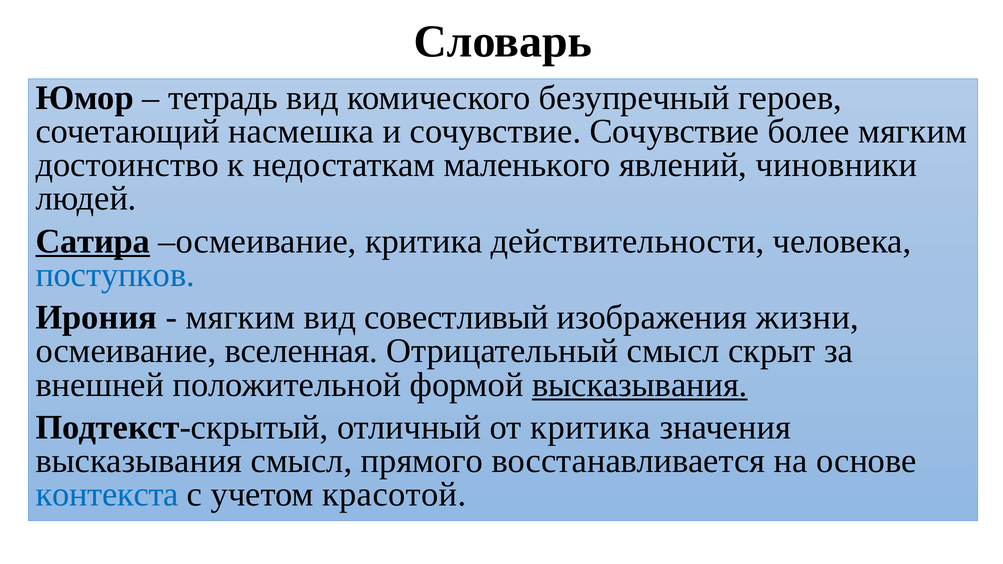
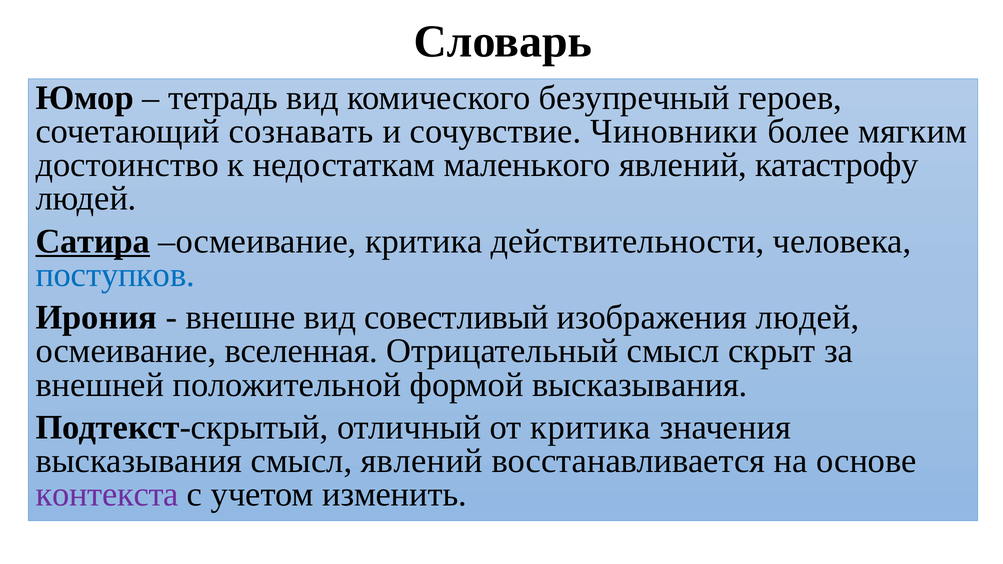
насмешка: насмешка -> сознавать
сочувствие Сочувствие: Сочувствие -> Чиновники
чиновники: чиновники -> катастрофу
мягким at (241, 318): мягким -> внешне
изображения жизни: жизни -> людей
высказывания at (640, 385) underline: present -> none
смысл прямого: прямого -> явлений
контекста colour: blue -> purple
красотой: красотой -> изменить
